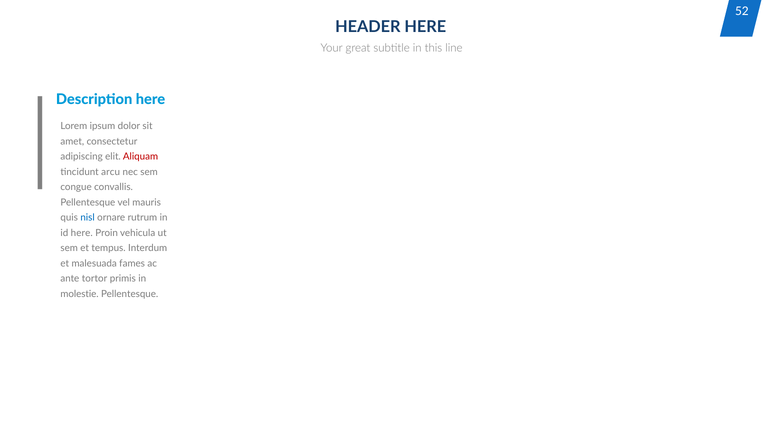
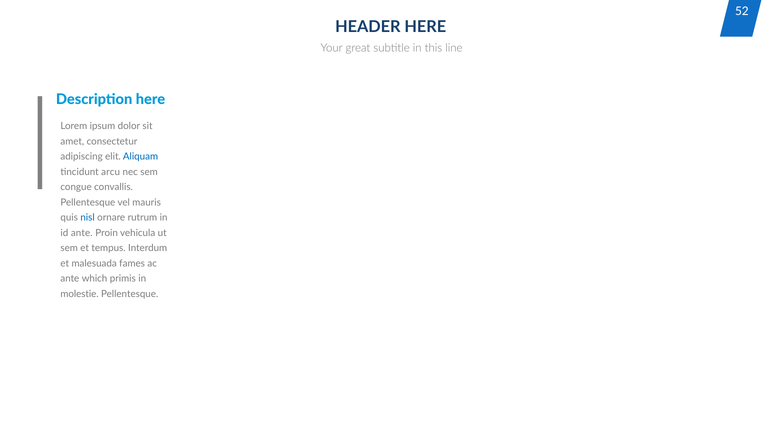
Aliquam colour: red -> blue
id here: here -> ante
tortor: tortor -> which
